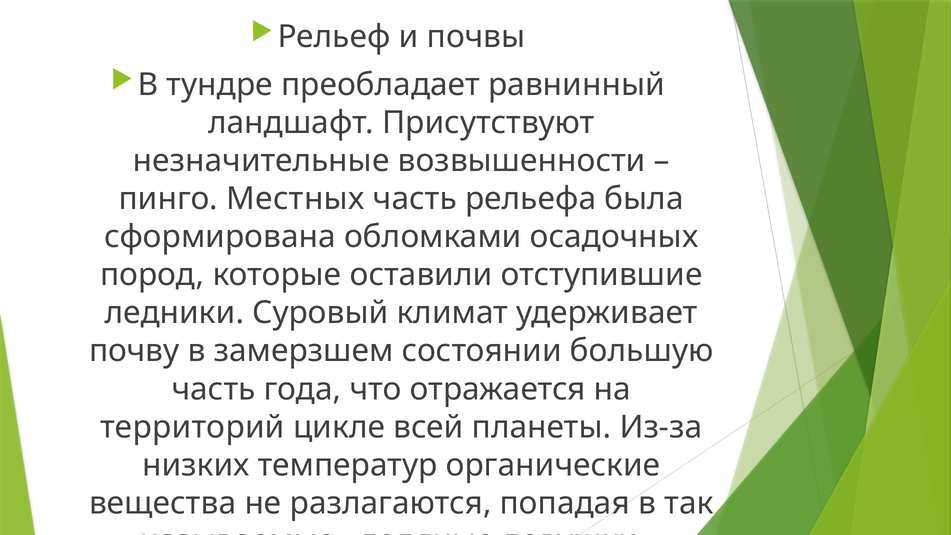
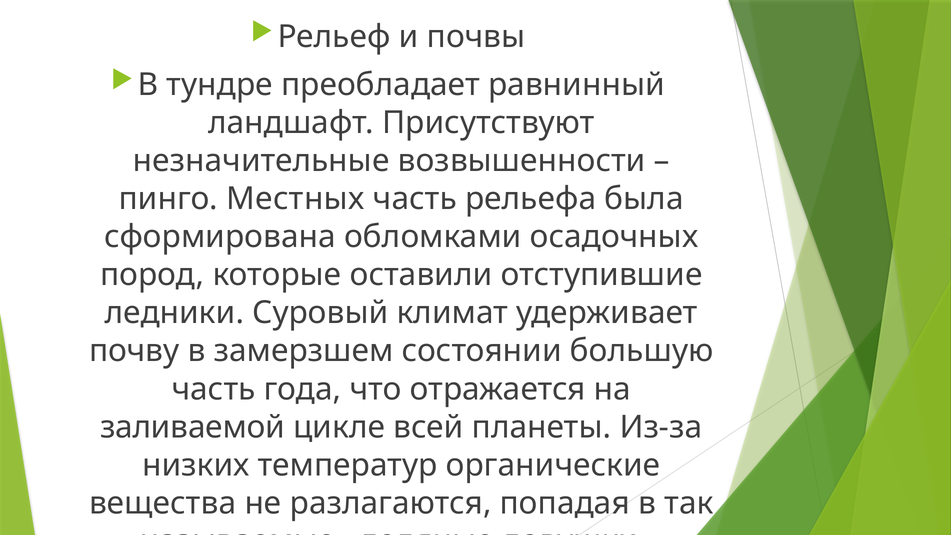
территорий: территорий -> заливаемой
